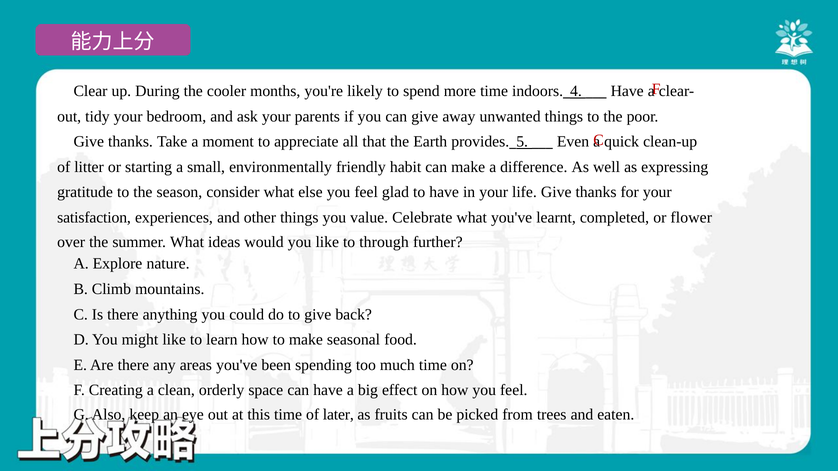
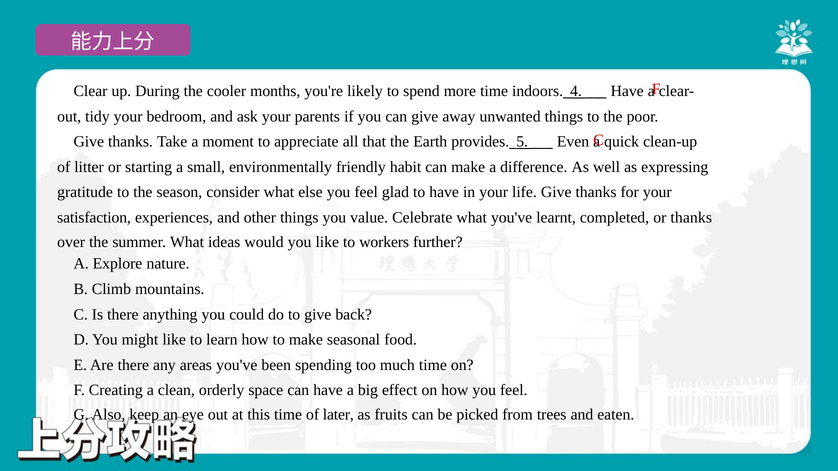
or flower: flower -> thanks
through: through -> workers
